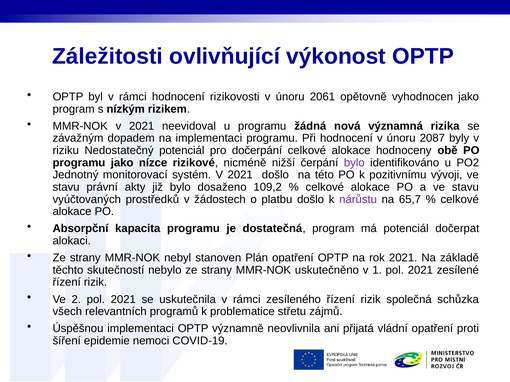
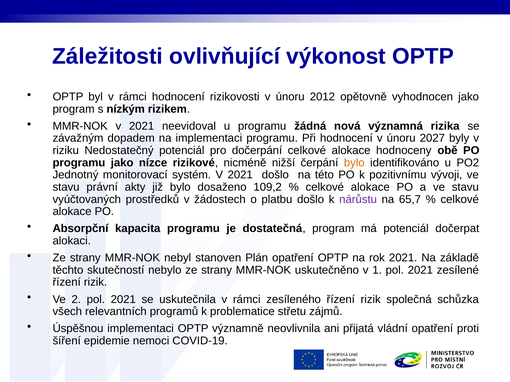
2061: 2061 -> 2012
2087: 2087 -> 2027
bylo at (354, 163) colour: purple -> orange
